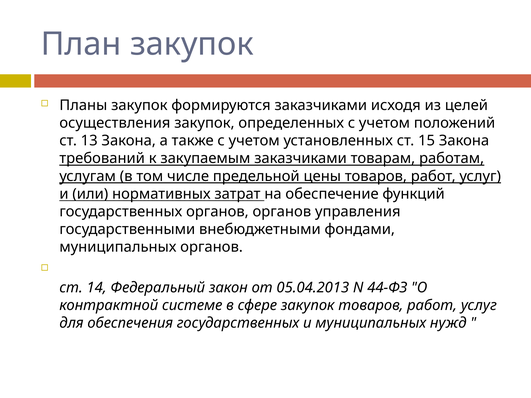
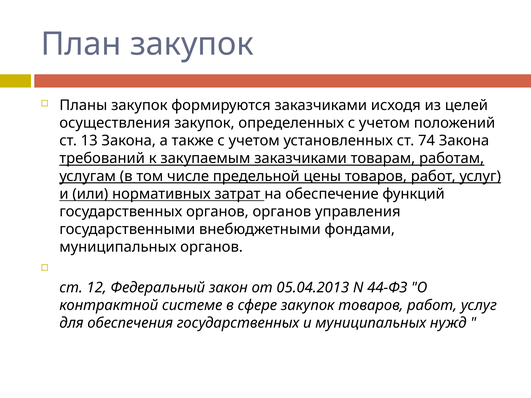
15: 15 -> 74
14: 14 -> 12
